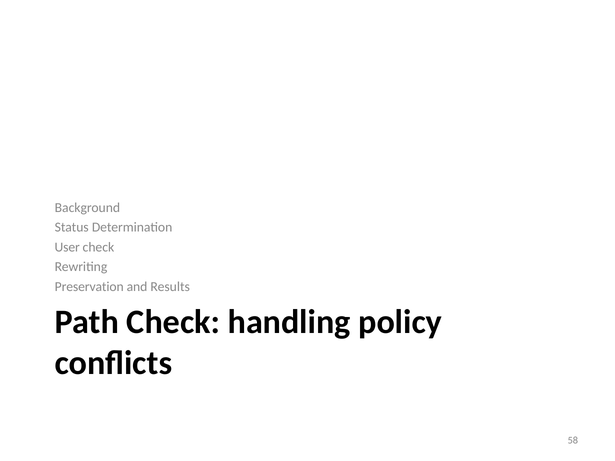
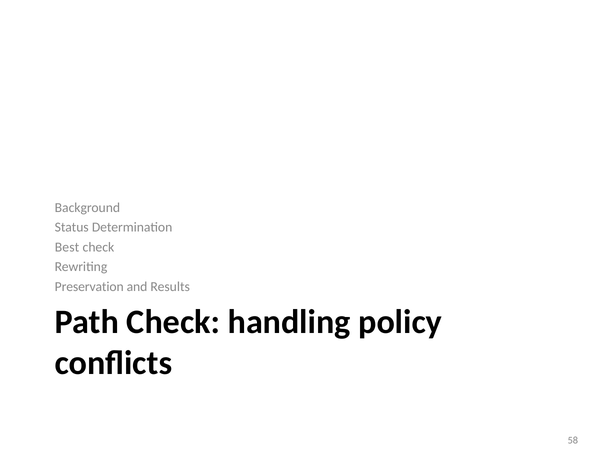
User: User -> Best
